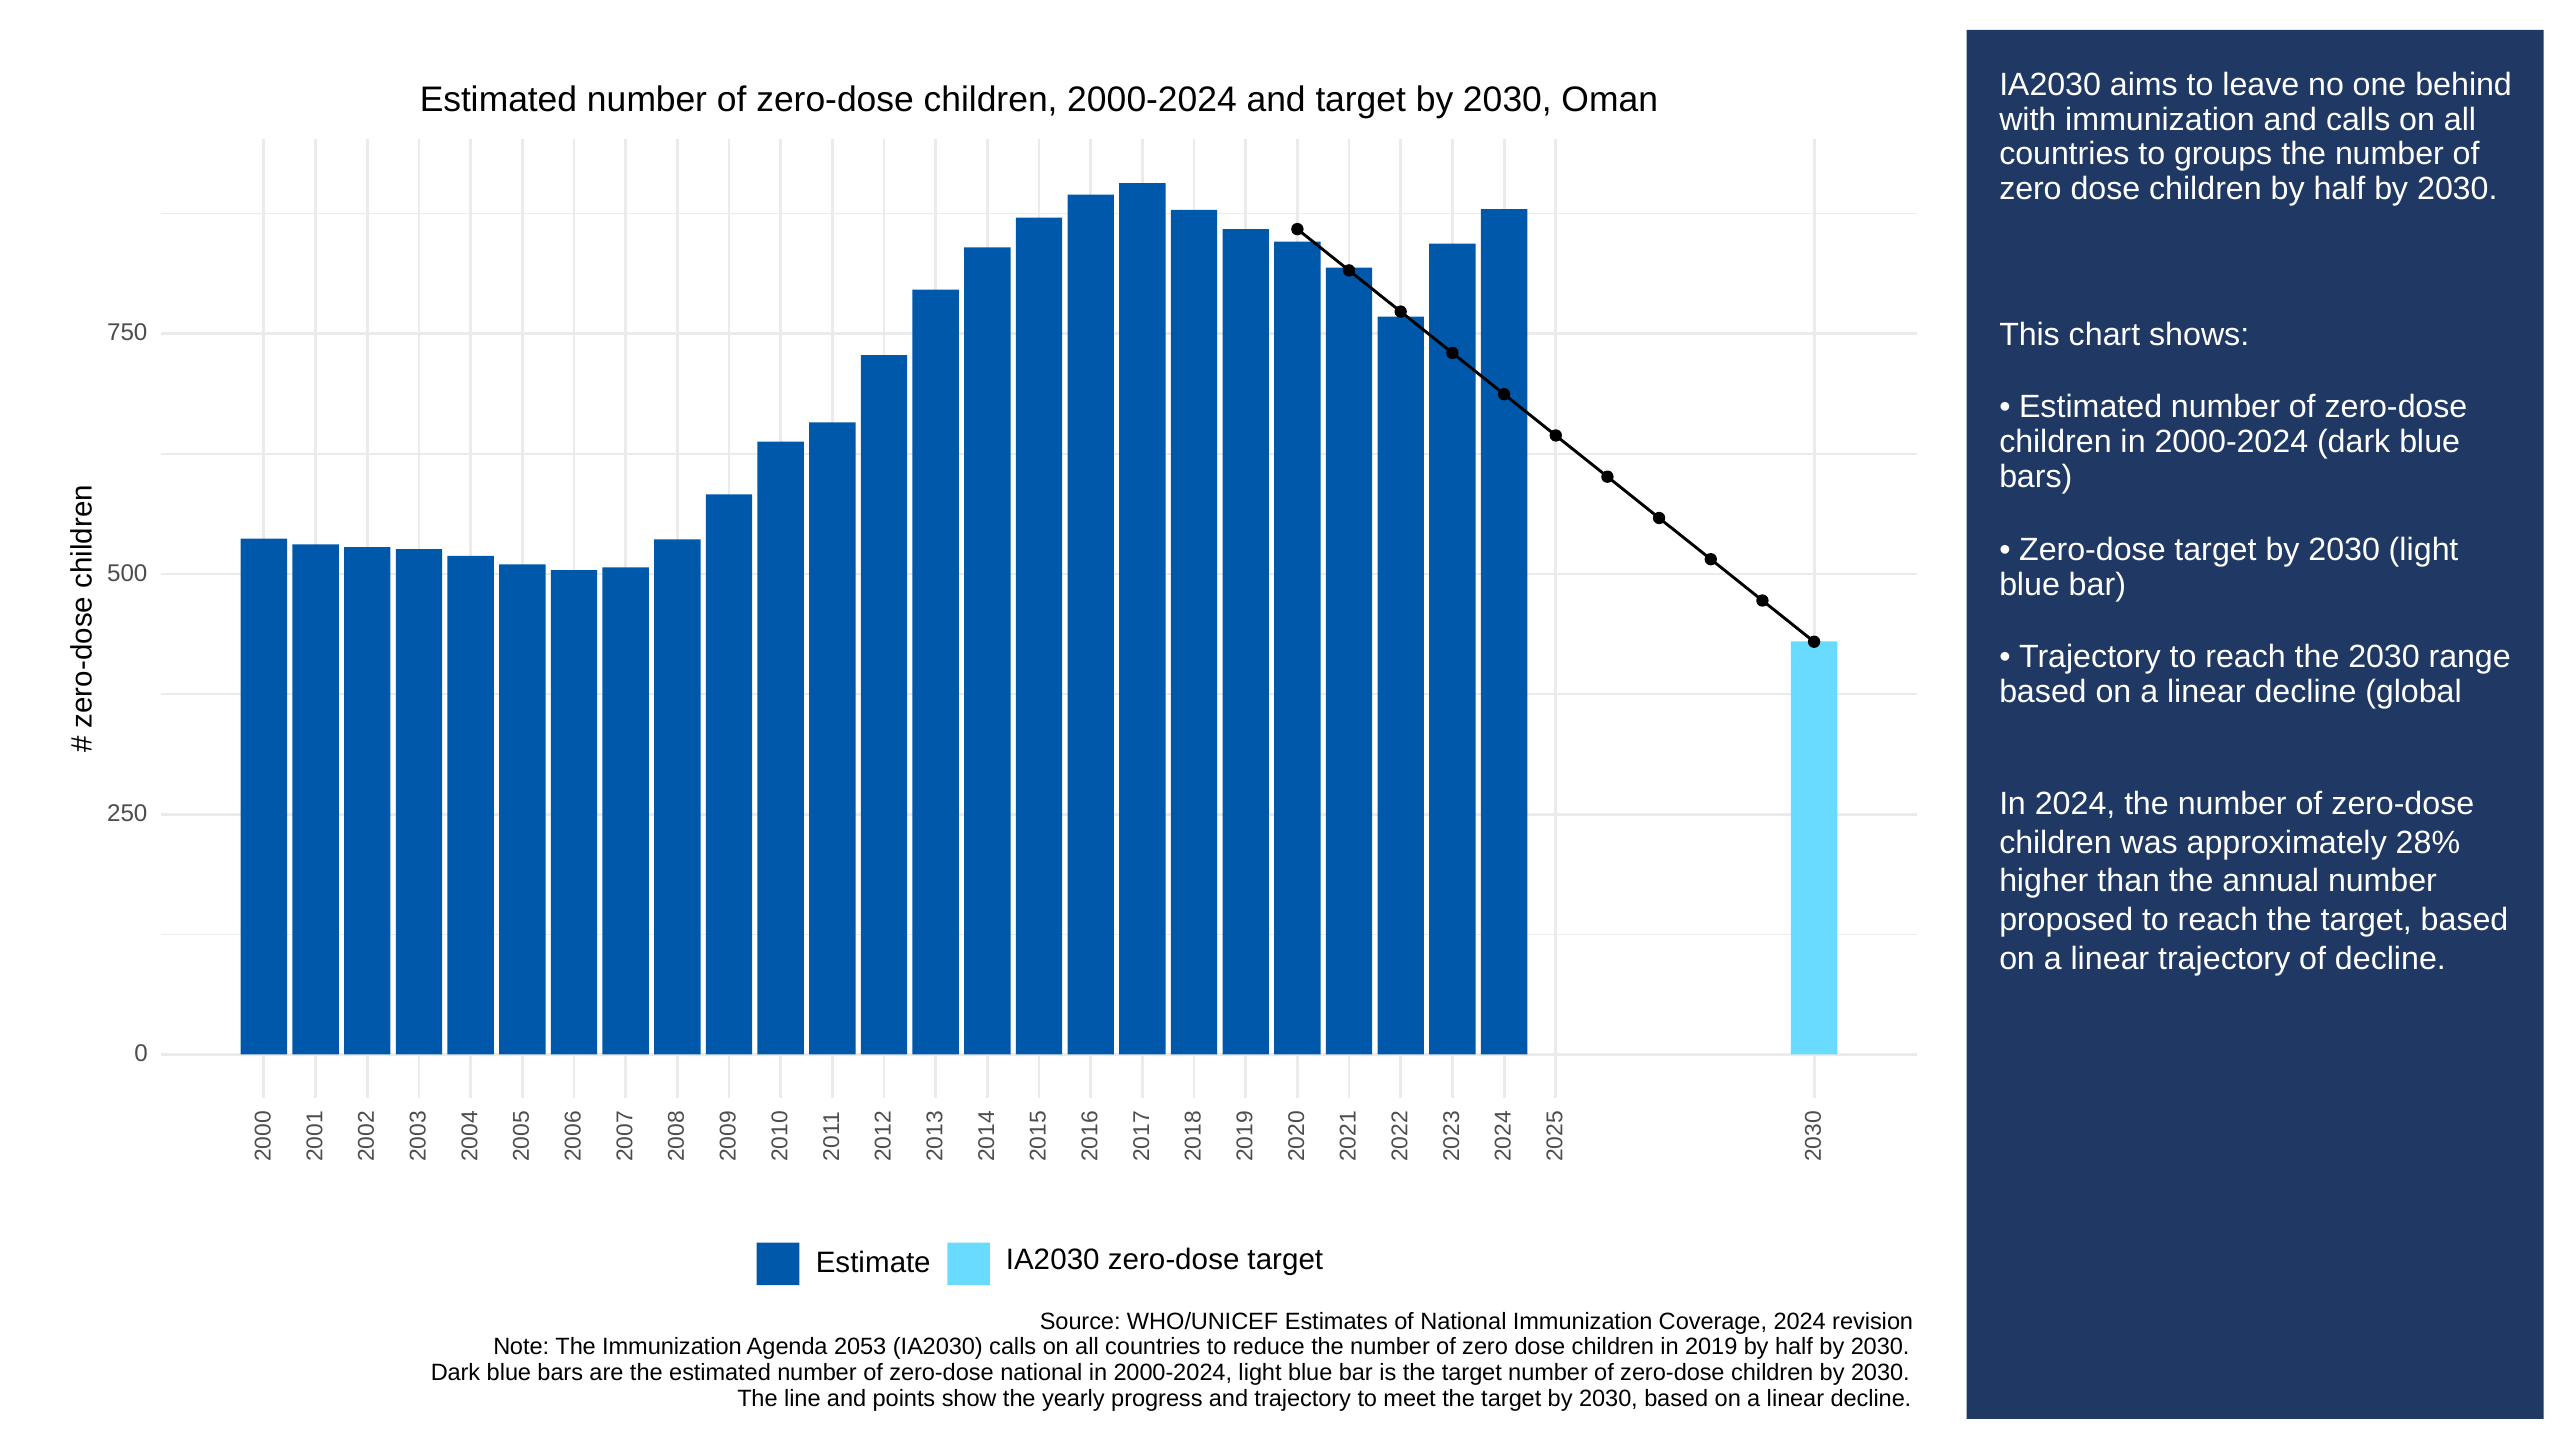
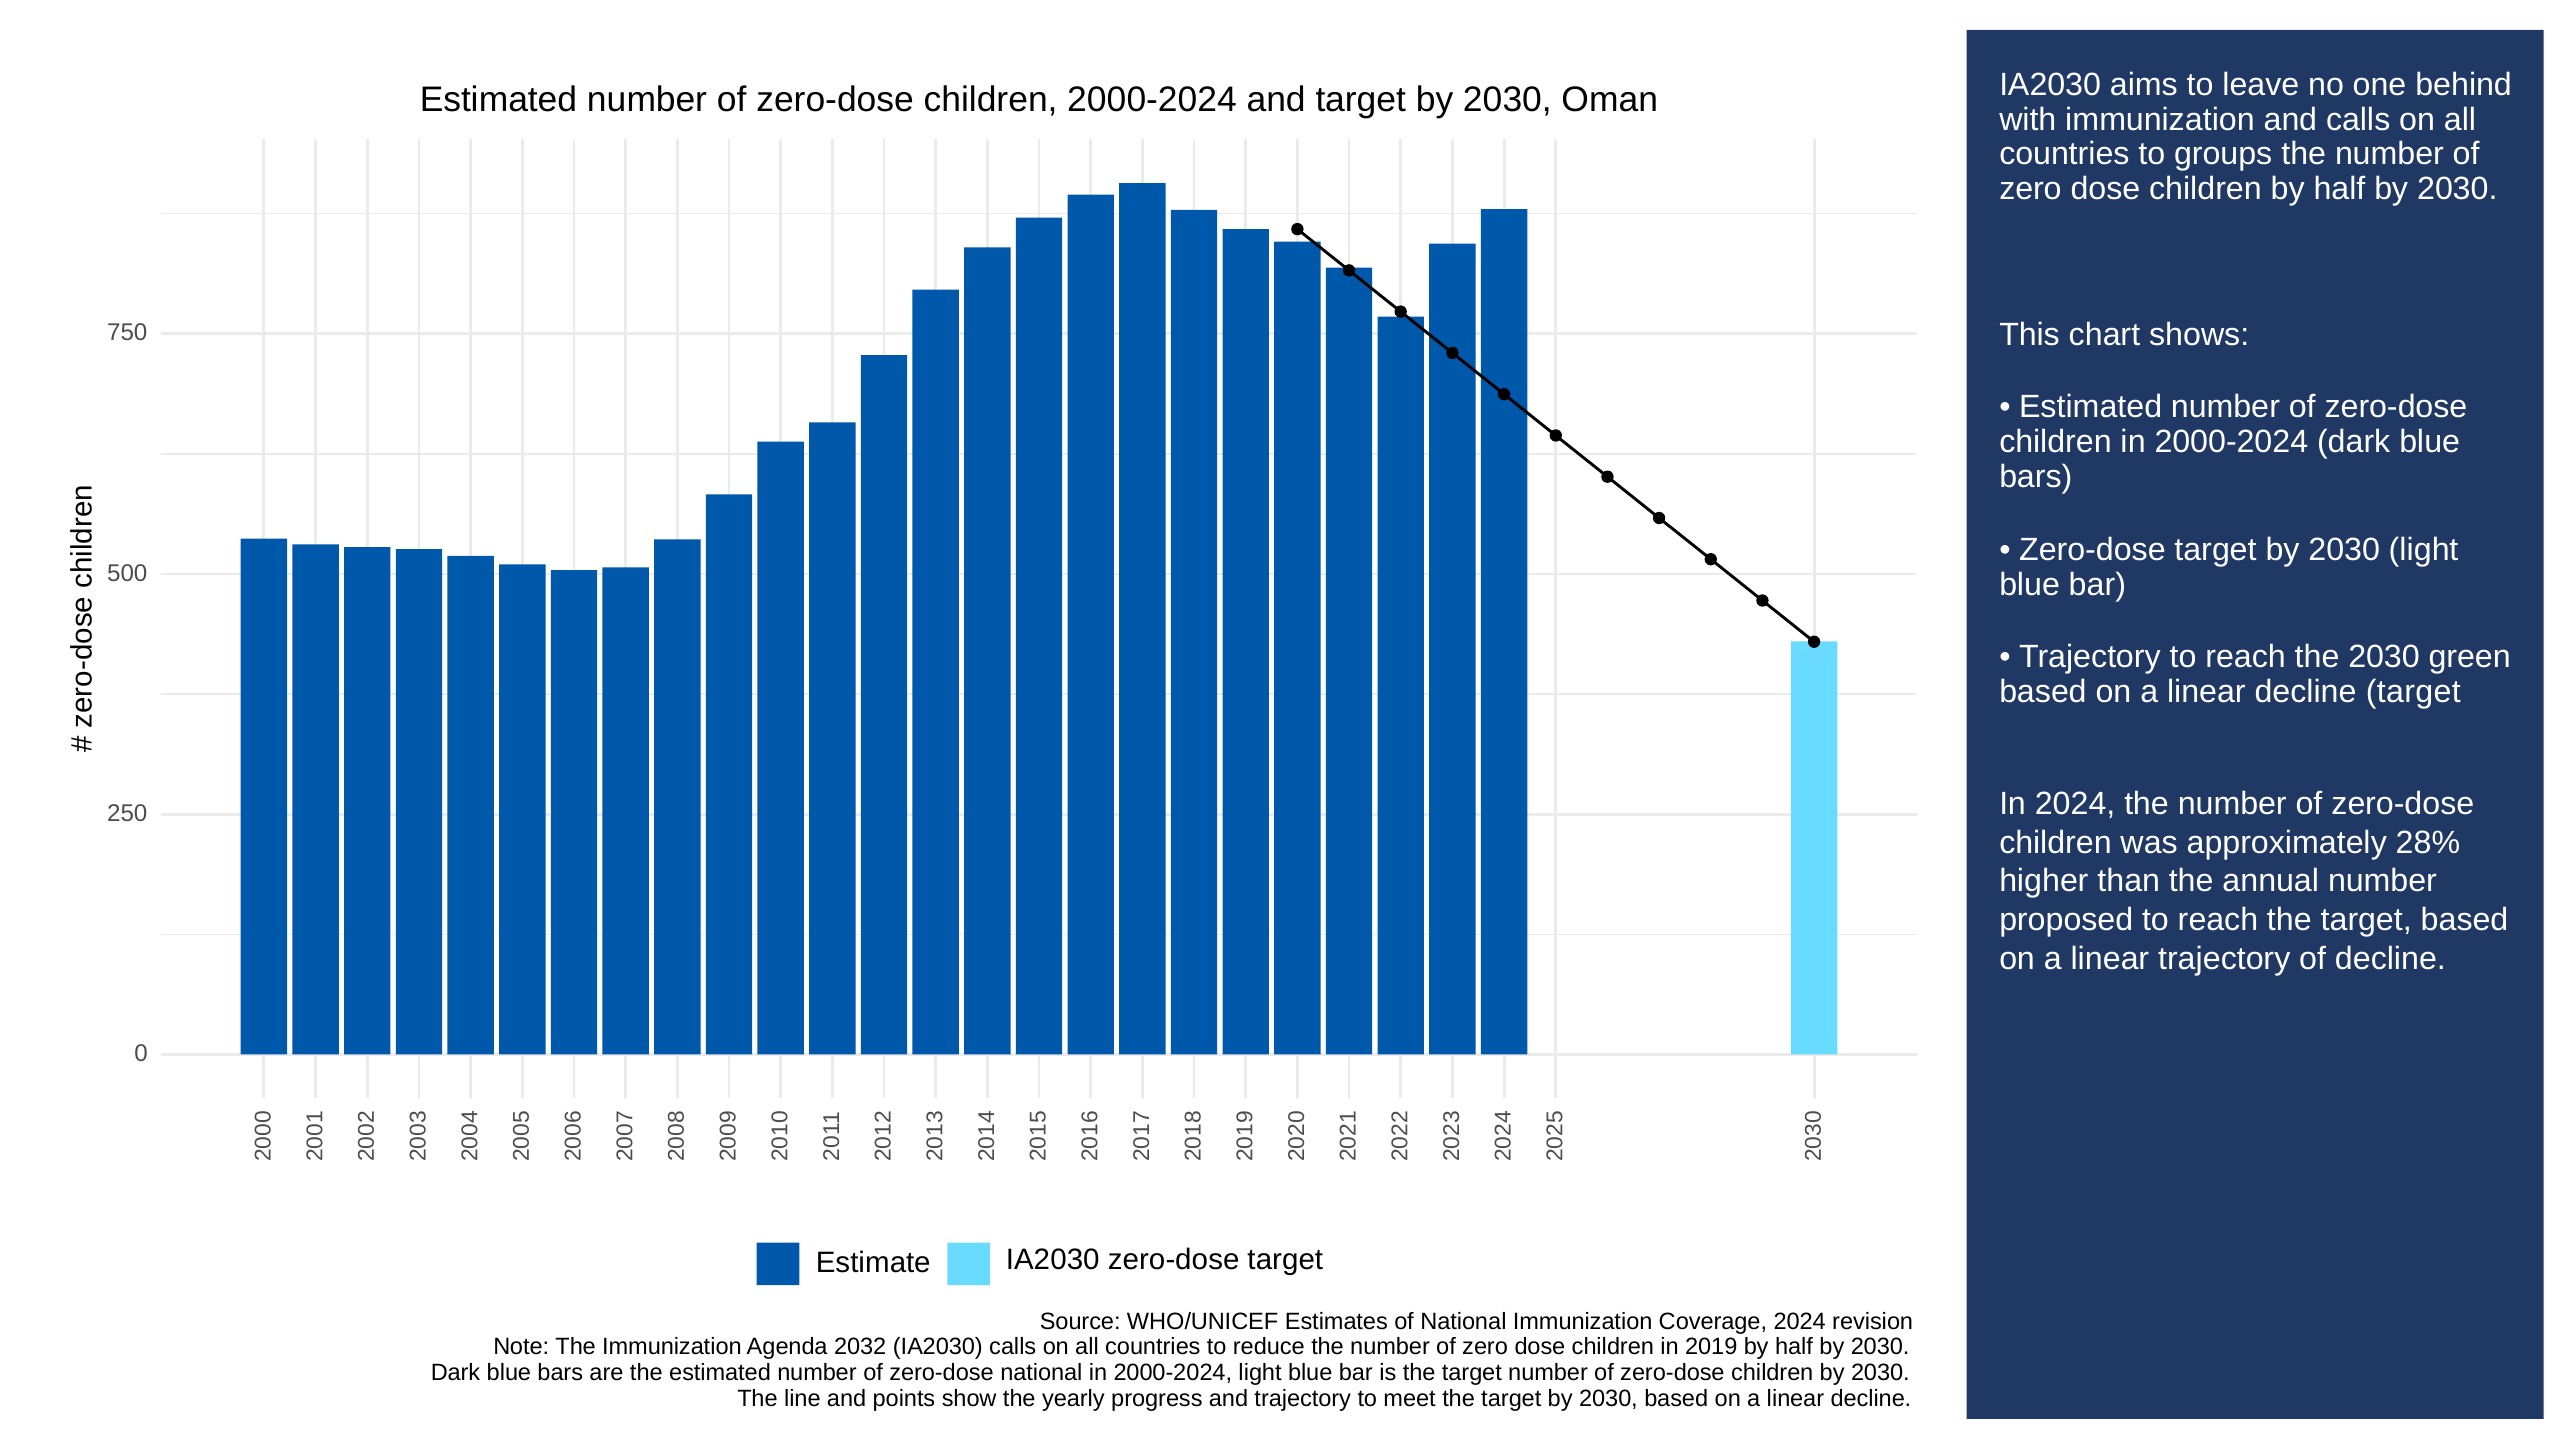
range: range -> green
decline global: global -> target
2053: 2053 -> 2032
